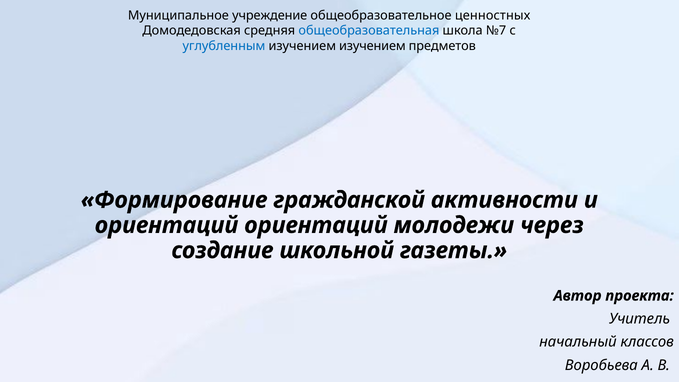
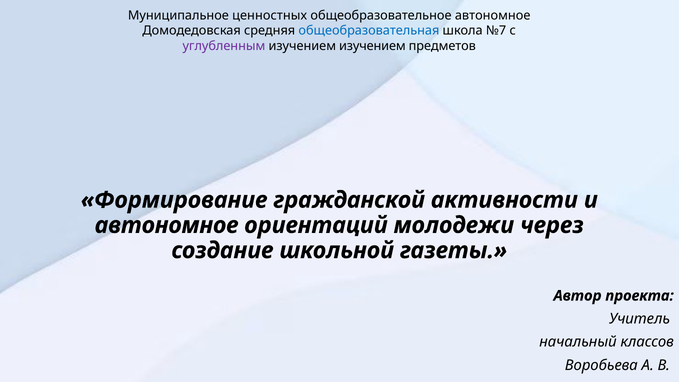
учреждение: учреждение -> ценностных
общеобразовательное ценностных: ценностных -> автономное
углубленным colour: blue -> purple
ориентаций at (167, 225): ориентаций -> автономное
